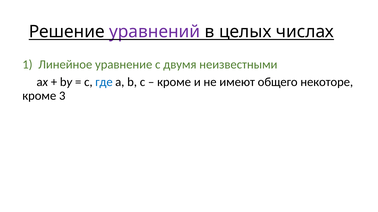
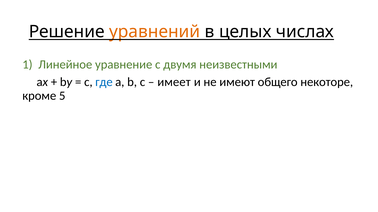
уравнений colour: purple -> orange
кроме at (174, 82): кроме -> имеет
3: 3 -> 5
